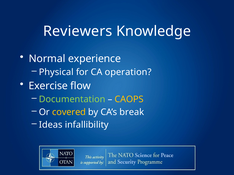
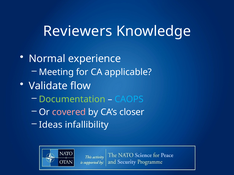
Physical: Physical -> Meeting
operation: operation -> applicable
Exercise: Exercise -> Validate
CAOPS colour: yellow -> light blue
covered colour: yellow -> pink
break: break -> closer
